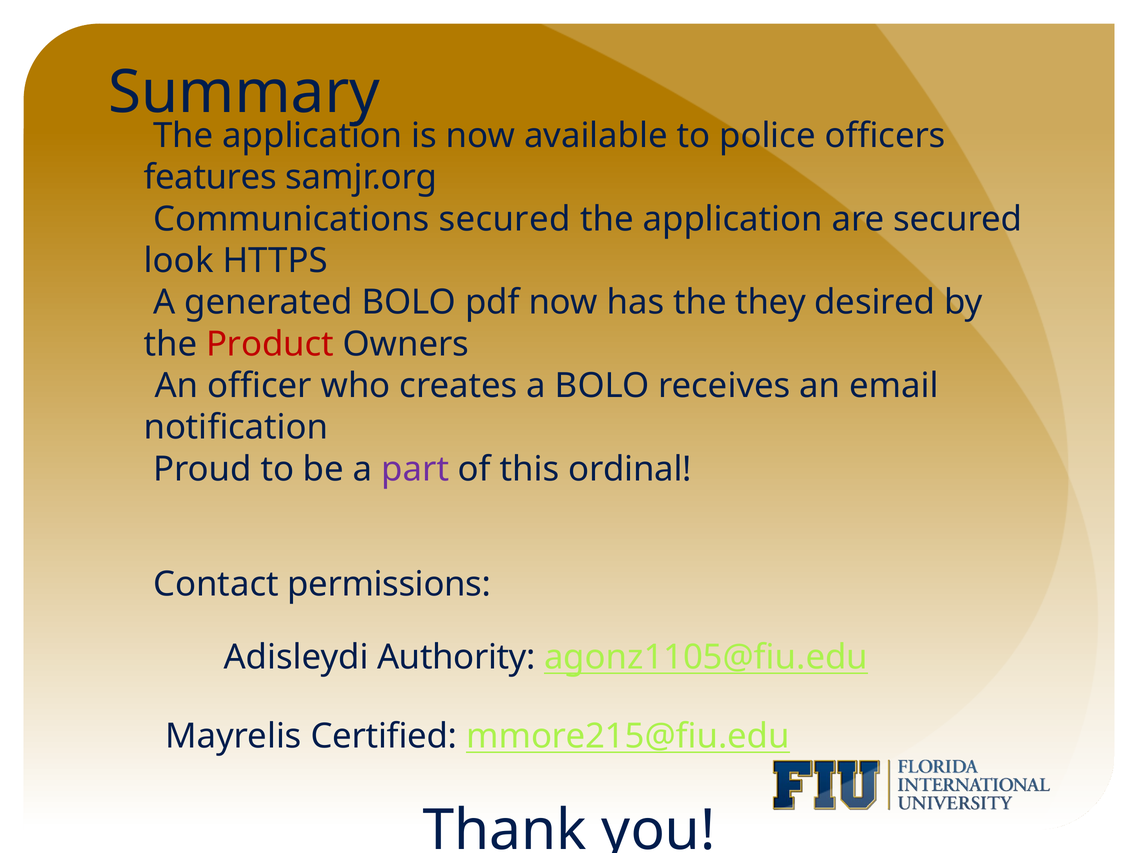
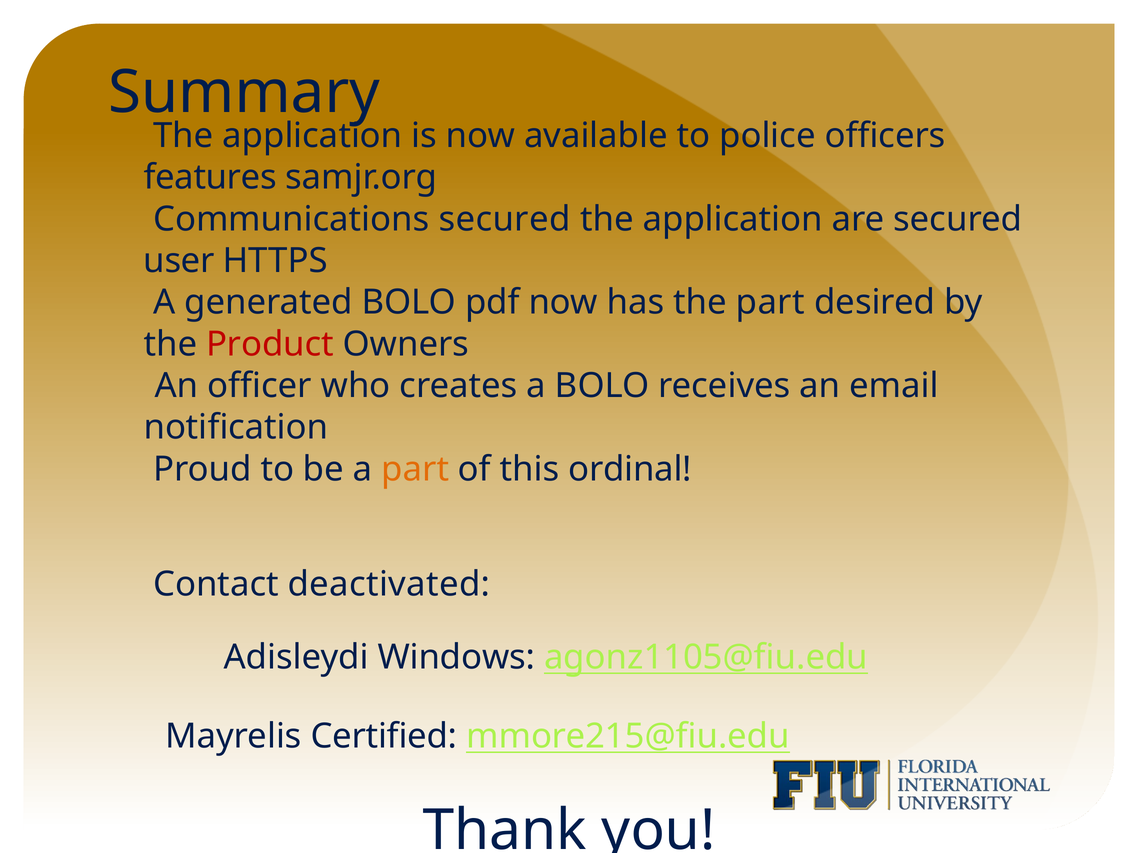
look: look -> user
the they: they -> part
part at (415, 469) colour: purple -> orange
permissions: permissions -> deactivated
Authority: Authority -> Windows
